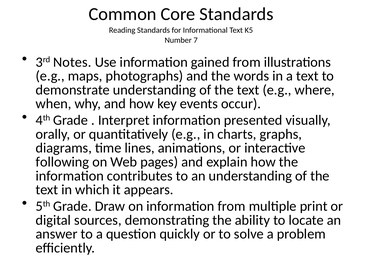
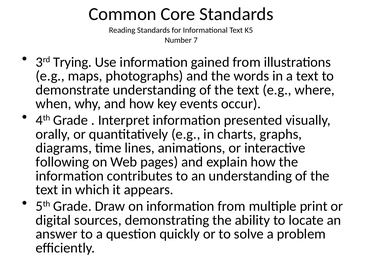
Notes: Notes -> Trying
